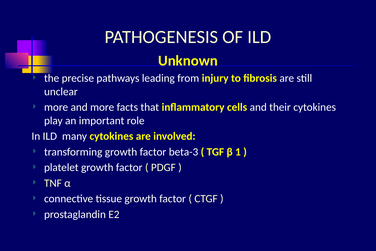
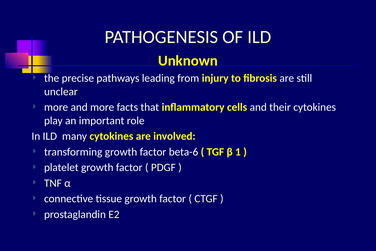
beta-3: beta-3 -> beta-6
